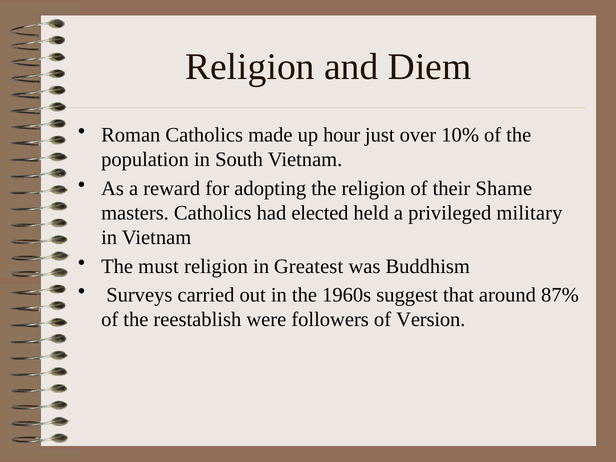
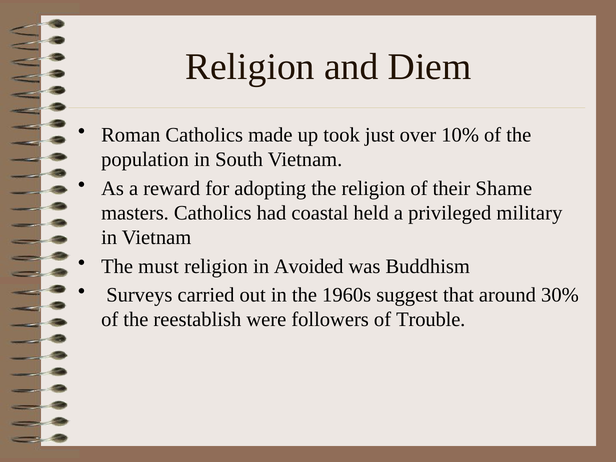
hour: hour -> took
elected: elected -> coastal
Greatest: Greatest -> Avoided
87%: 87% -> 30%
Version: Version -> Trouble
